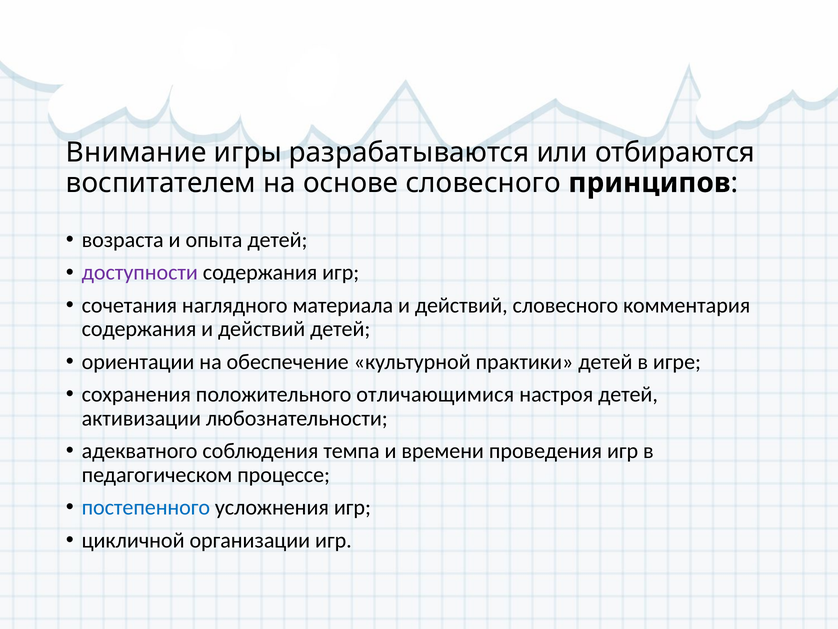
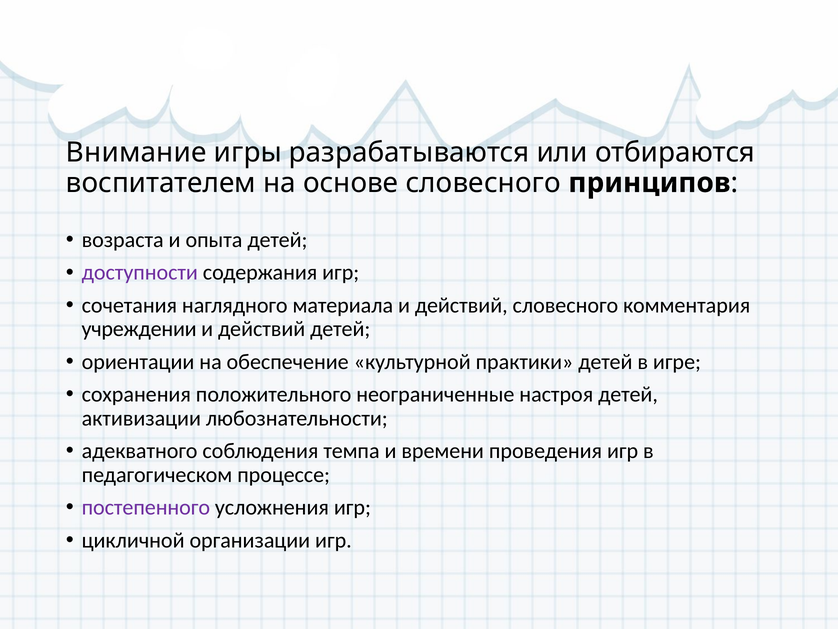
содержания at (139, 329): содержания -> учреждении
отличающимися: отличающимися -> неограниченные
постепенного colour: blue -> purple
